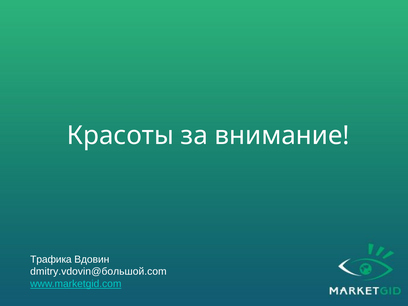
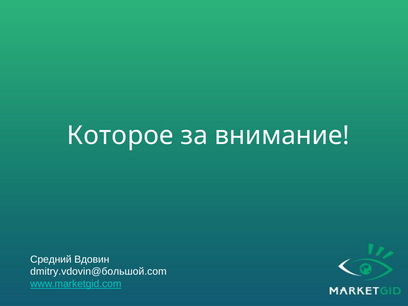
Красоты: Красоты -> Которое
Трафика: Трафика -> Средний
